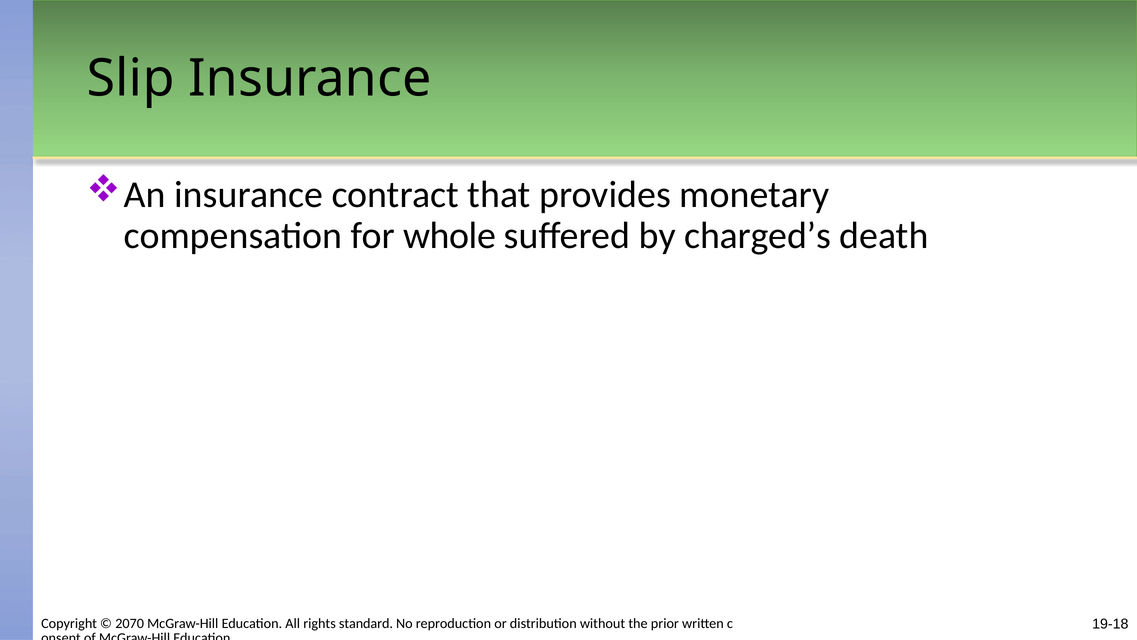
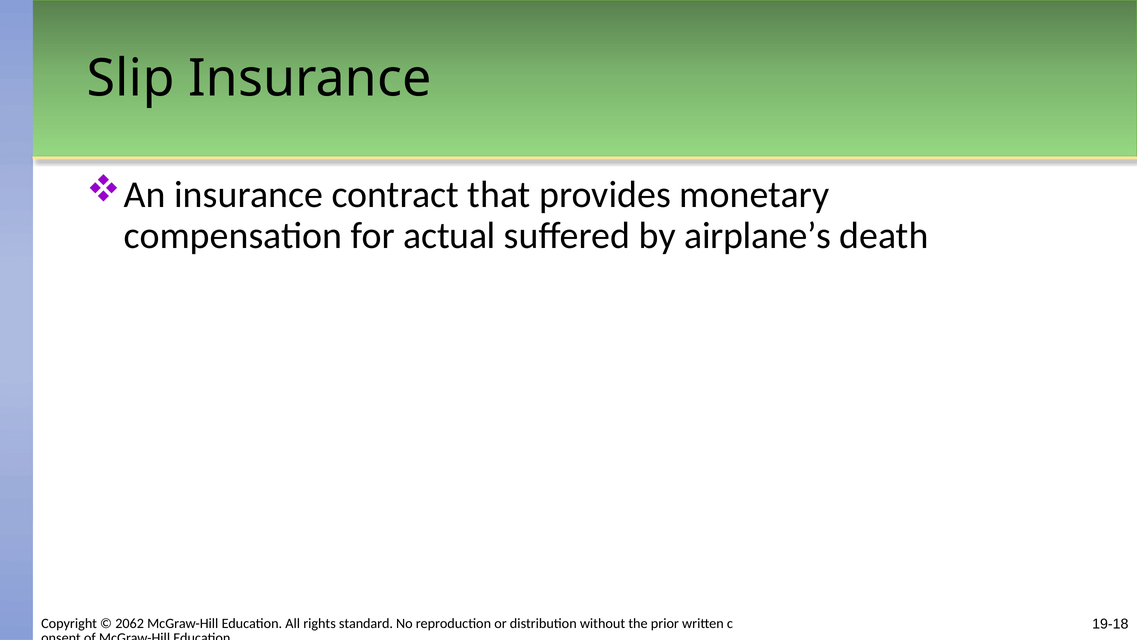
whole: whole -> actual
charged’s: charged’s -> airplane’s
2070: 2070 -> 2062
